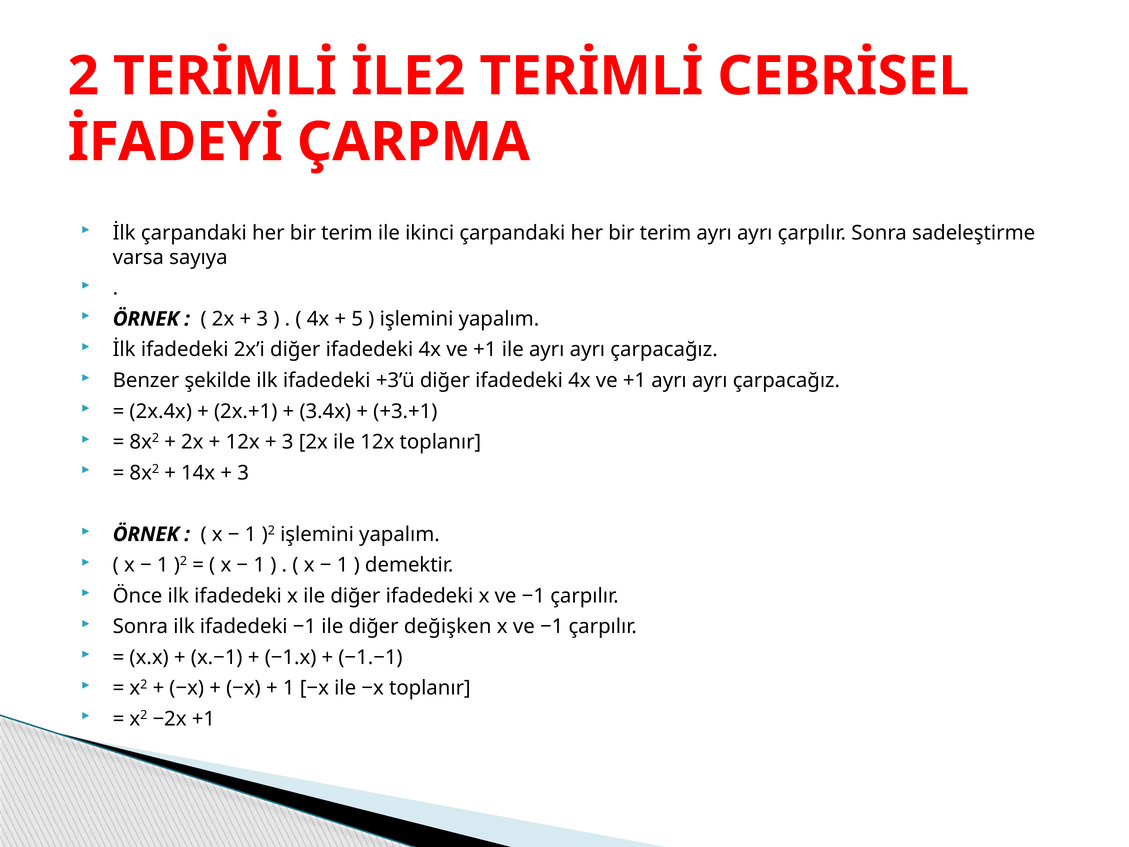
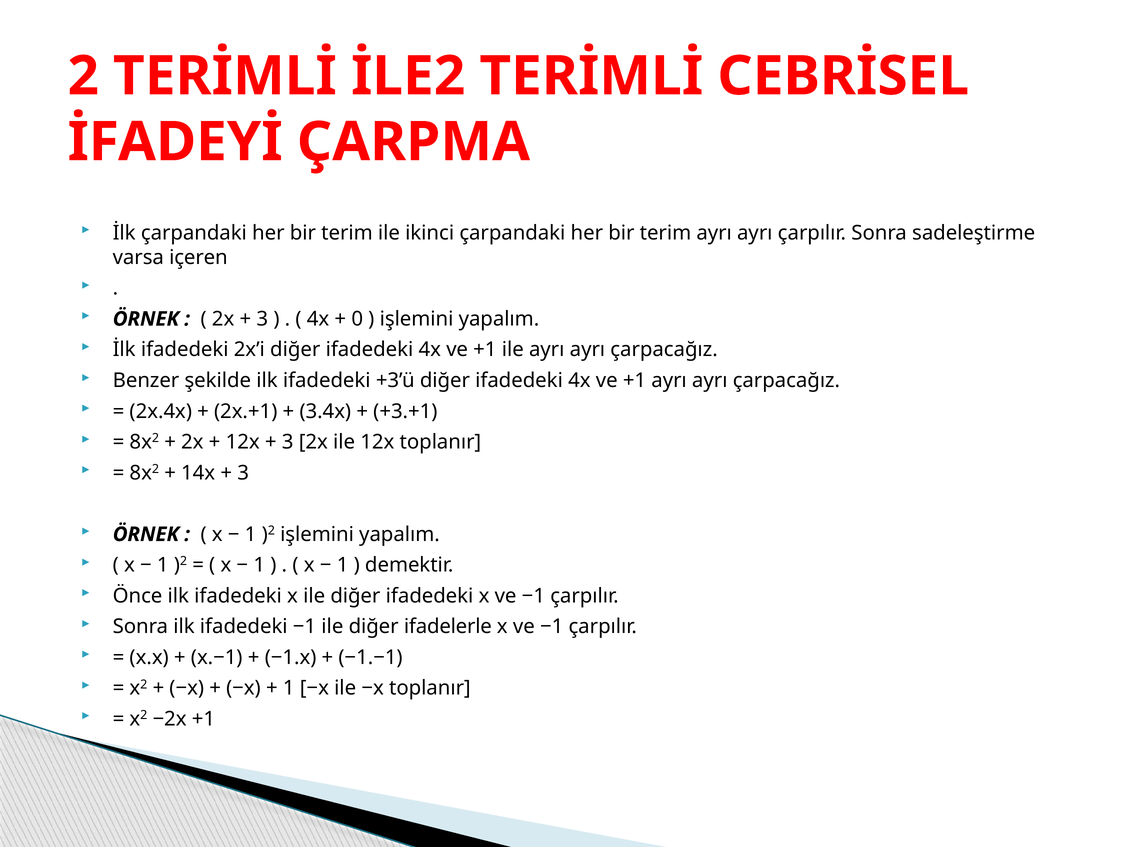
sayıya: sayıya -> içeren
5: 5 -> 0
değişken: değişken -> ifadelerle
